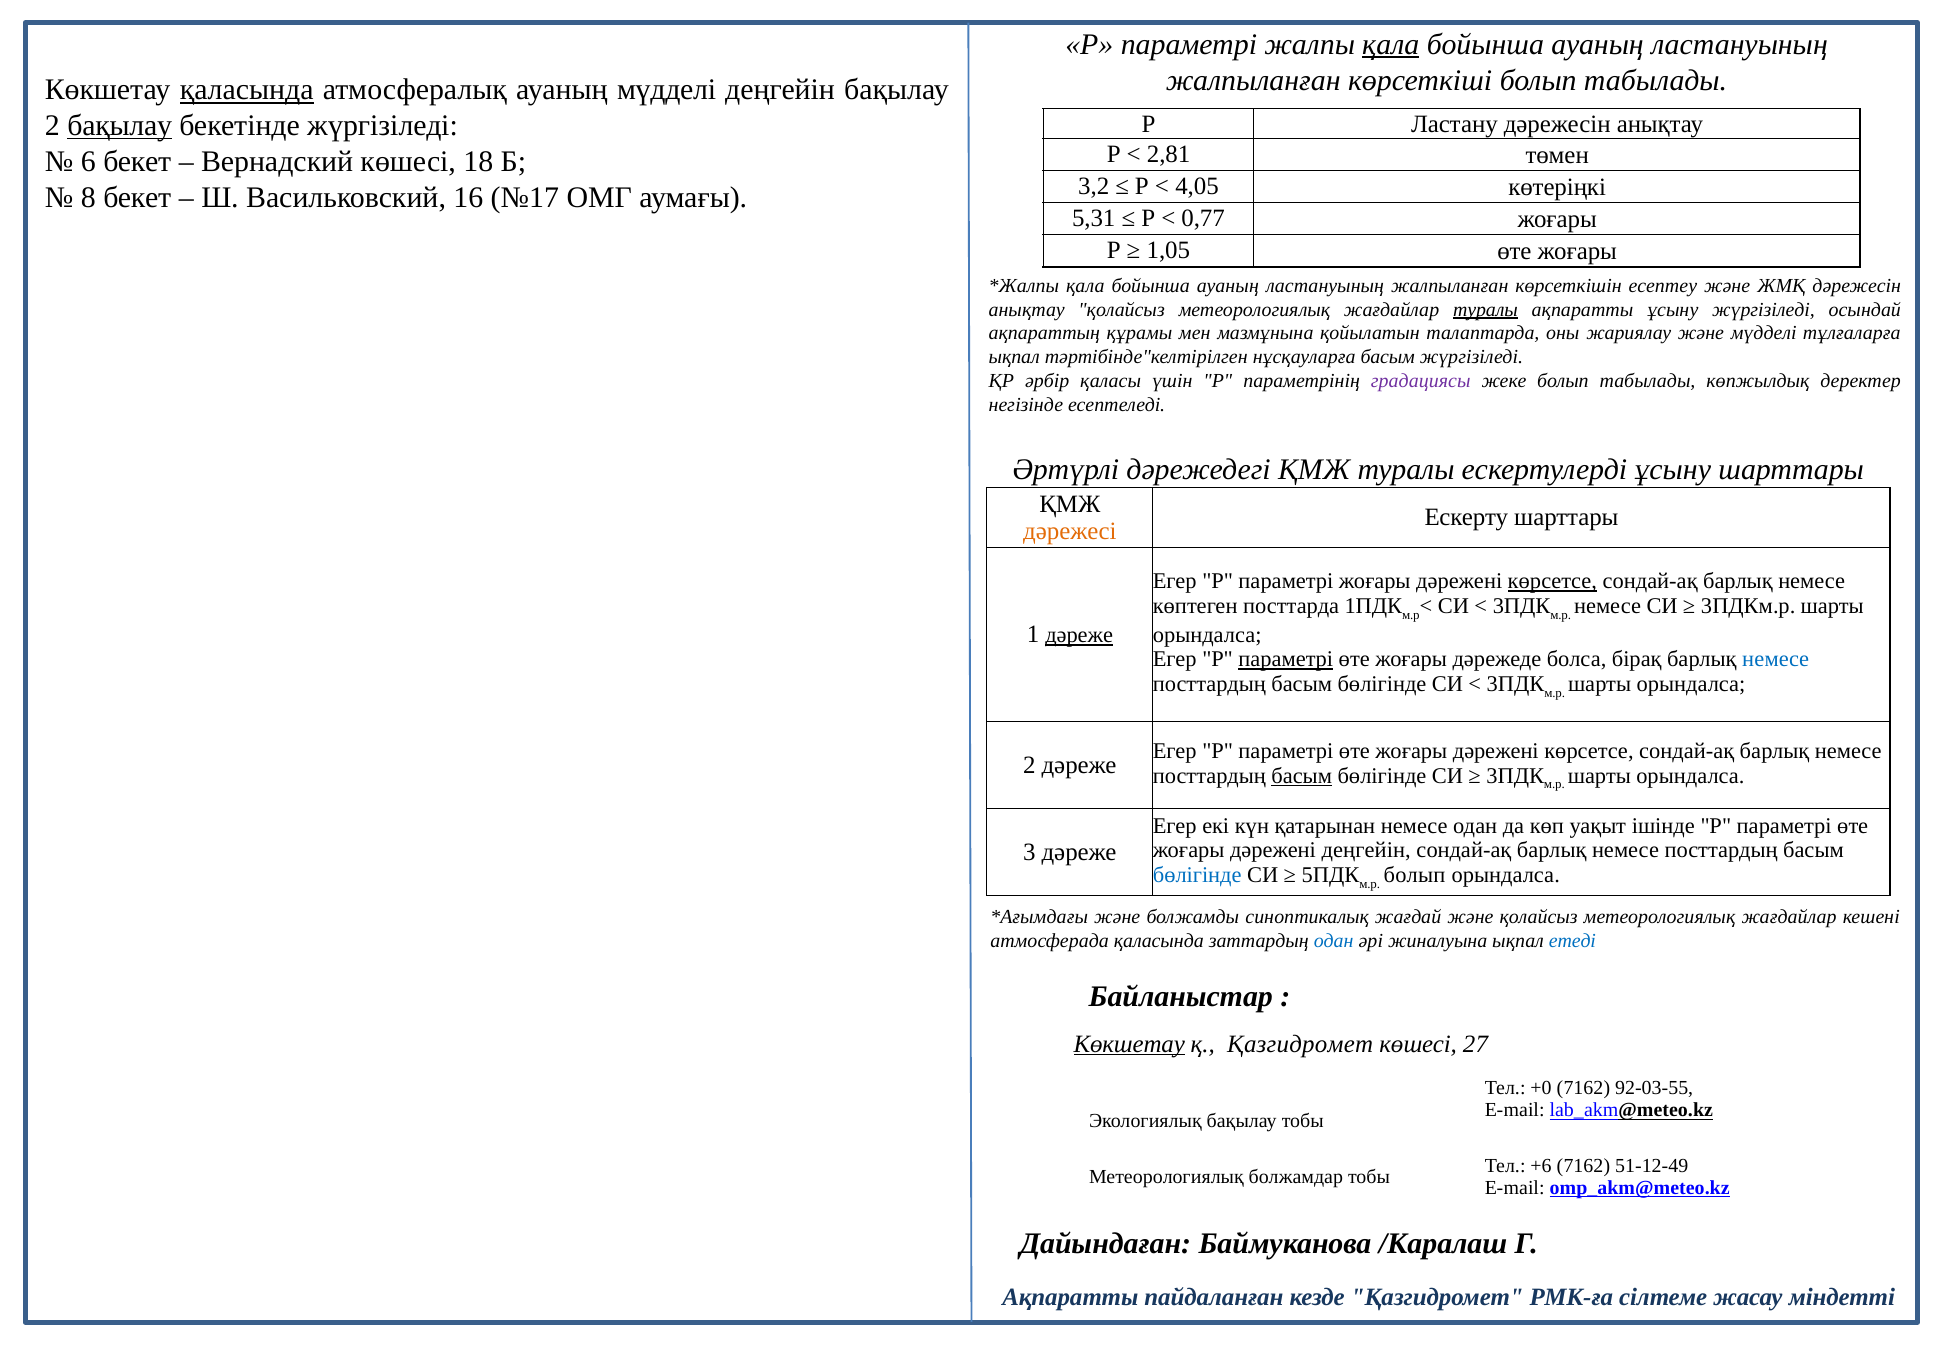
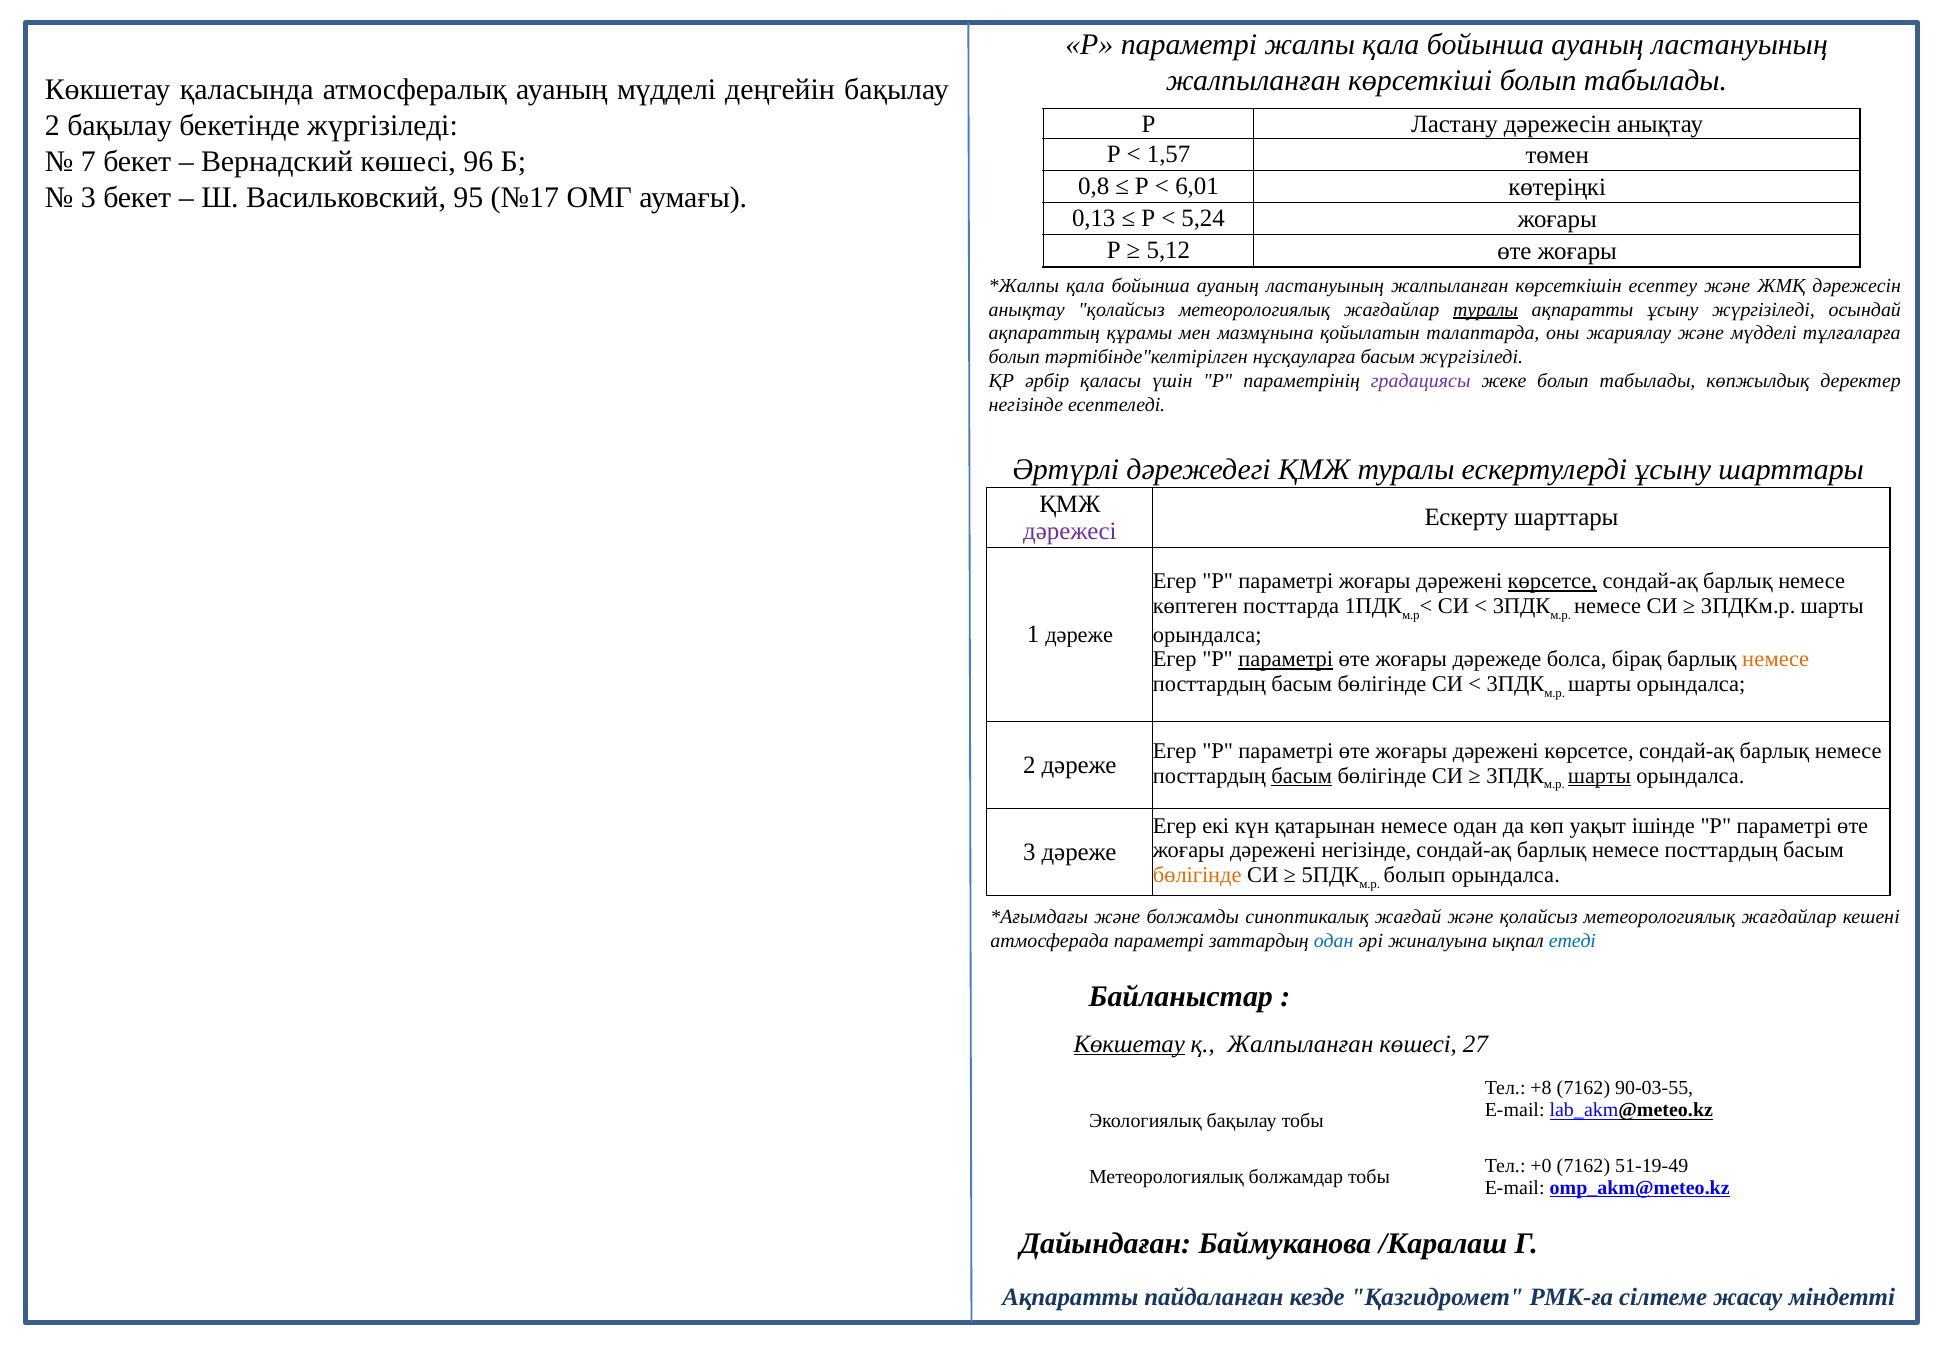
қала at (1391, 45) underline: present -> none
қаласында at (247, 90) underline: present -> none
бақылау at (120, 126) underline: present -> none
2,81: 2,81 -> 1,57
6: 6 -> 7
18: 18 -> 96
3,2: 3,2 -> 0,8
4,05: 4,05 -> 6,01
8 at (88, 197): 8 -> 3
16: 16 -> 95
5,31: 5,31 -> 0,13
0,77: 0,77 -> 5,24
1,05: 1,05 -> 5,12
ықпал at (1014, 357): ықпал -> болып
дәрежесі colour: orange -> purple
дәреже at (1079, 635) underline: present -> none
немесе at (1776, 660) colour: blue -> orange
шарты at (1599, 776) underline: none -> present
дәрежені деңгейін: деңгейін -> негізінде
бөлігінде at (1197, 875) colour: blue -> orange
атмосферада қаласында: қаласында -> параметрі
қ Қазгидромет: Қазгидромет -> Жалпыланған
+0: +0 -> +8
92-03-55: 92-03-55 -> 90-03-55
+6: +6 -> +0
51-12-49: 51-12-49 -> 51-19-49
